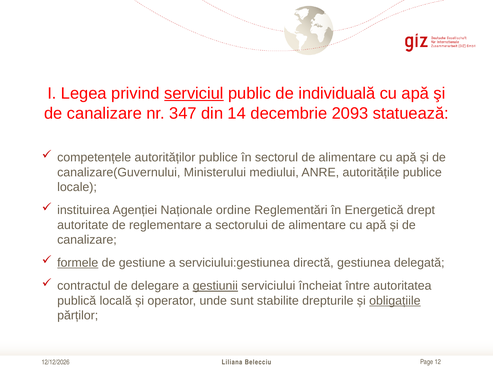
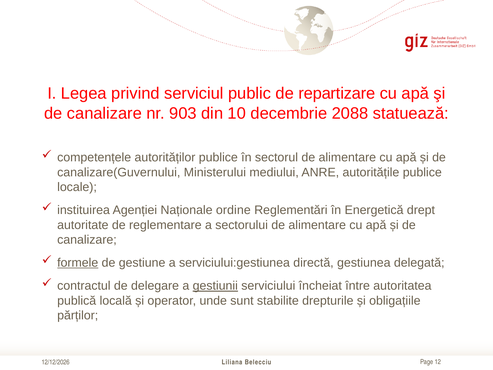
serviciul underline: present -> none
individuală: individuală -> repartizare
347: 347 -> 903
14: 14 -> 10
2093: 2093 -> 2088
obligațiile underline: present -> none
